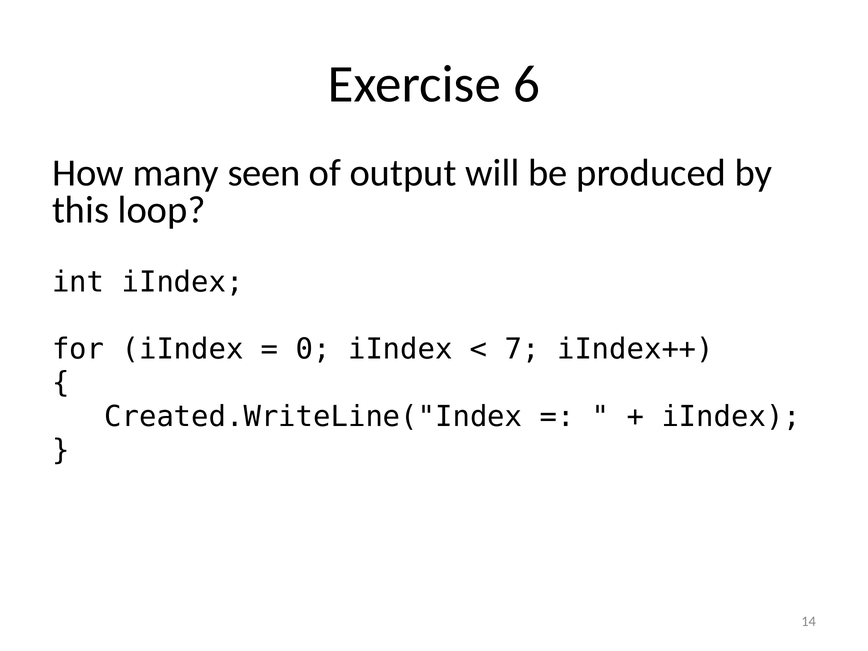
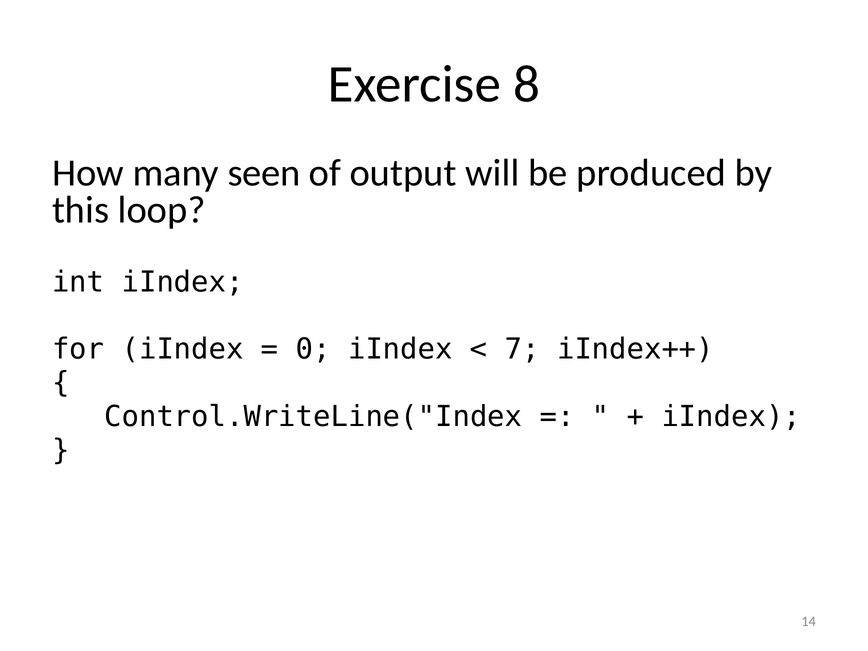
6: 6 -> 8
Created.WriteLine("Index: Created.WriteLine("Index -> Control.WriteLine("Index
